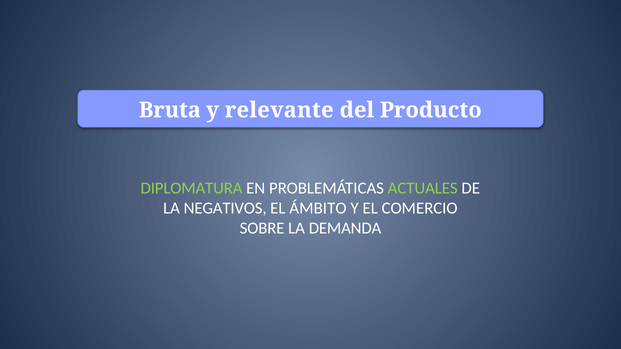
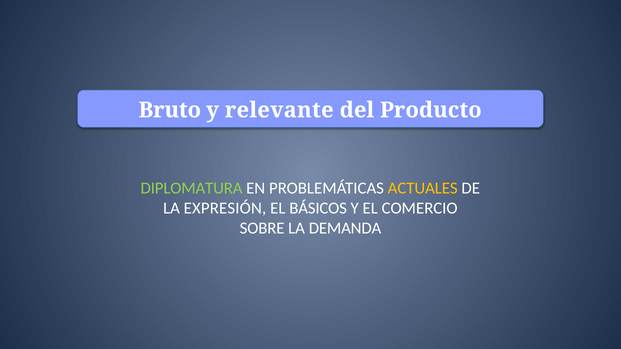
Bruta: Bruta -> Bruto
ACTUALES colour: light green -> yellow
NEGATIVOS: NEGATIVOS -> EXPRESIÓN
ÁMBITO: ÁMBITO -> BÁSICOS
